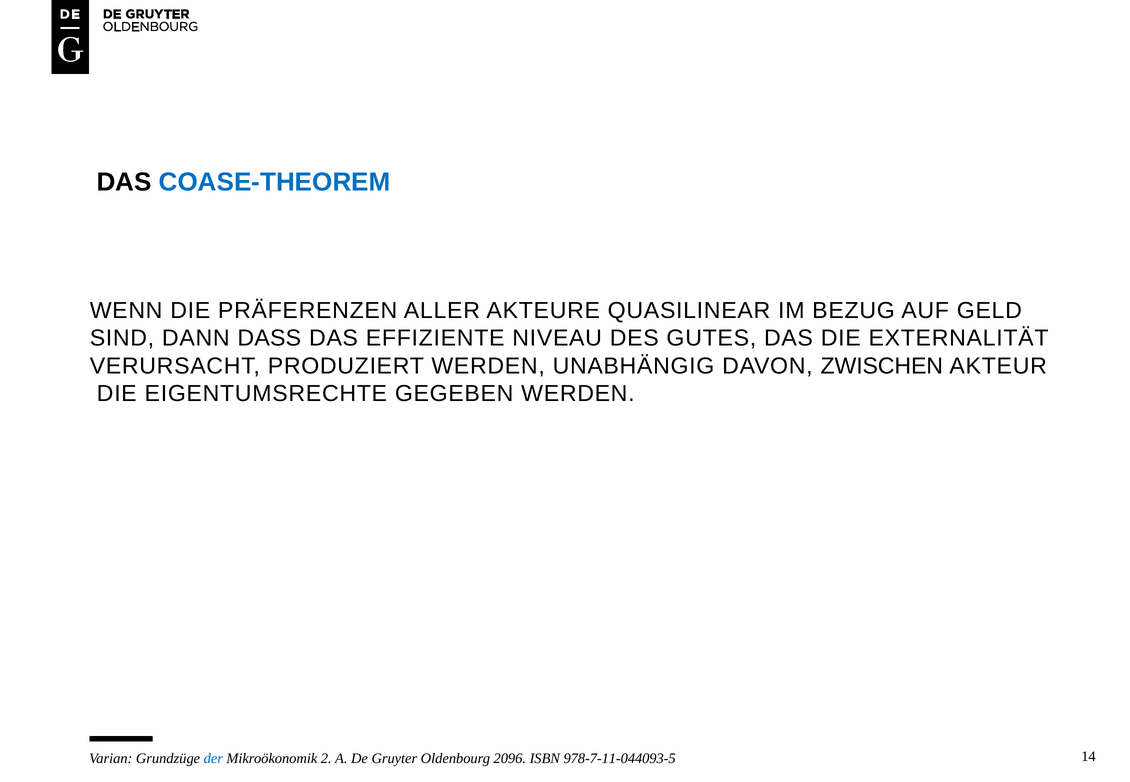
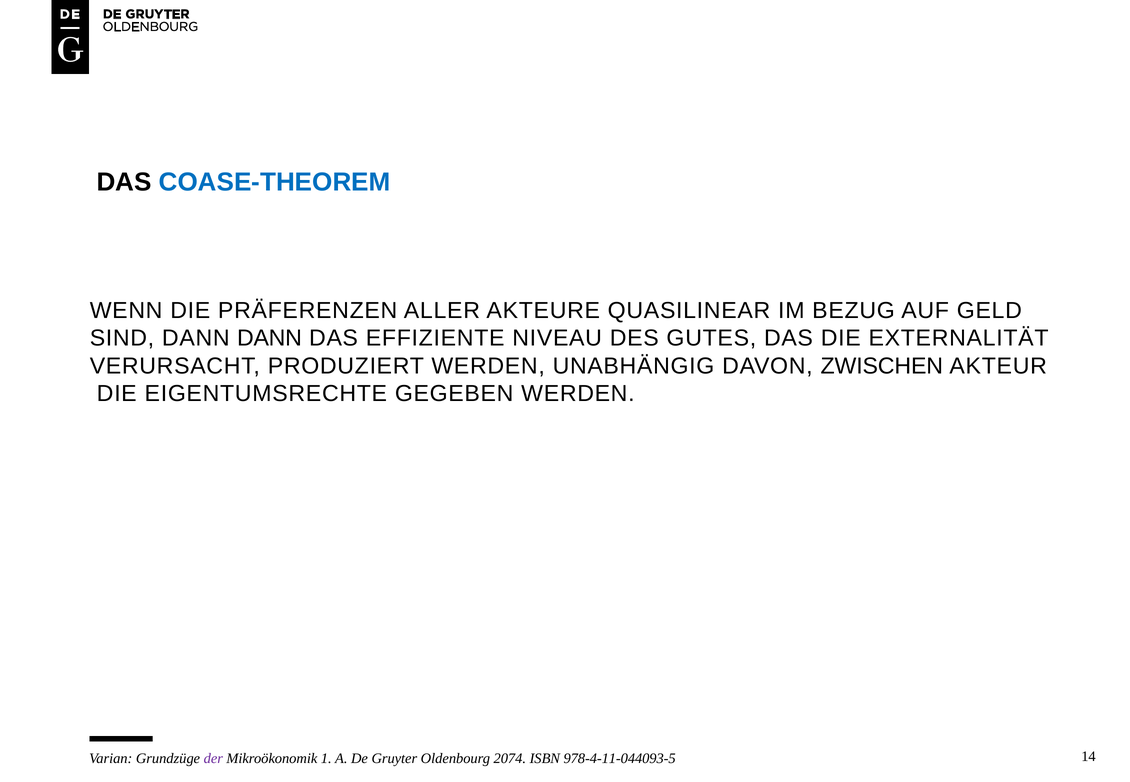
DANN DASS: DASS -> DANN
der colour: blue -> purple
2: 2 -> 1
2096: 2096 -> 2074
978-7-11-044093-5: 978-7-11-044093-5 -> 978-4-11-044093-5
